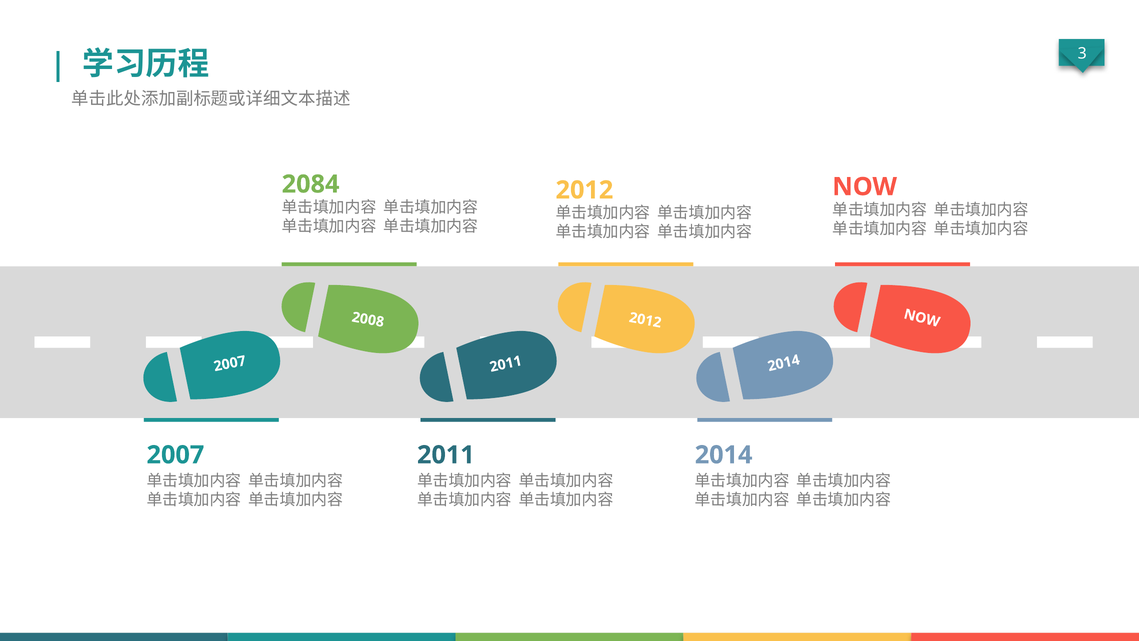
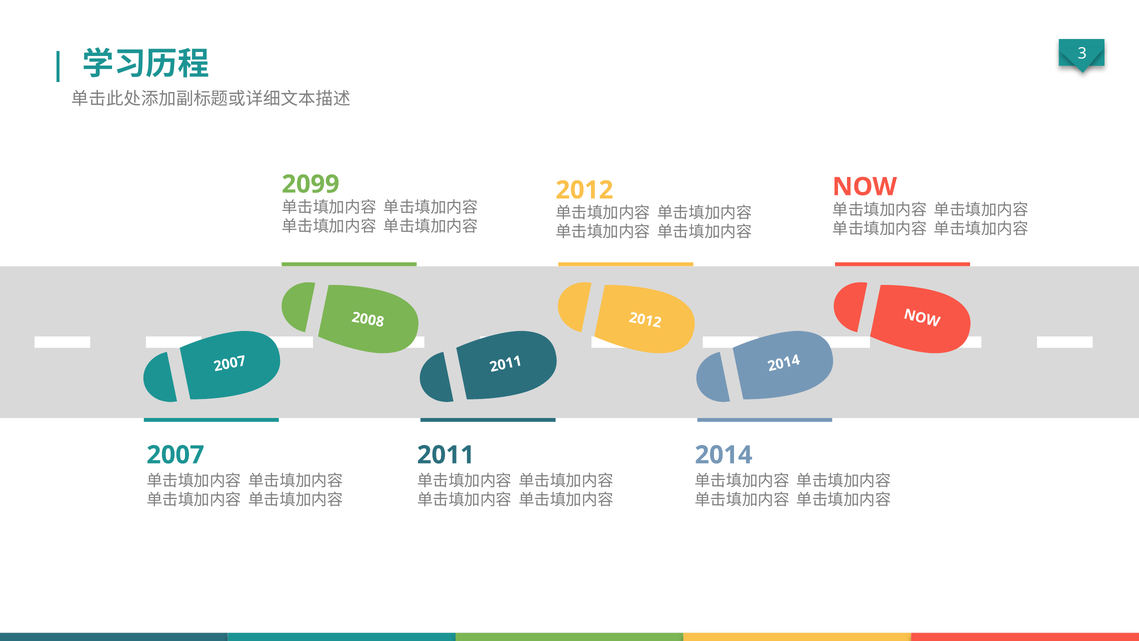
2084: 2084 -> 2099
